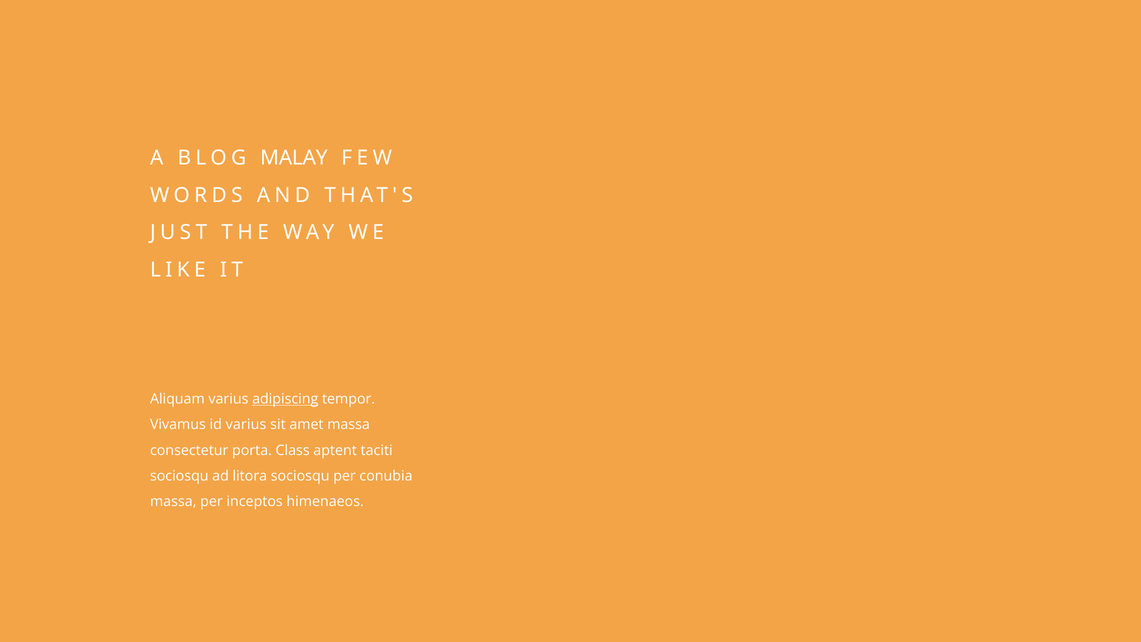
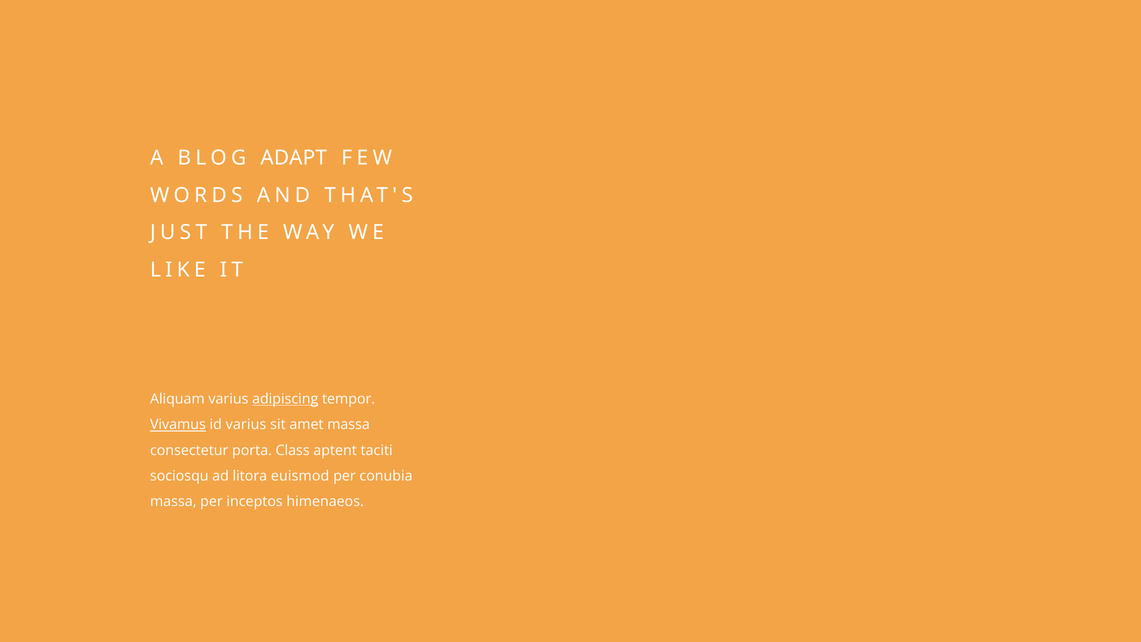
MALAY: MALAY -> ADAPT
Vivamus underline: none -> present
litora sociosqu: sociosqu -> euismod
